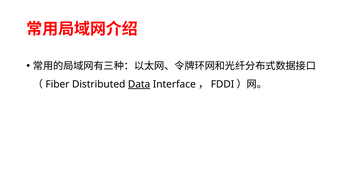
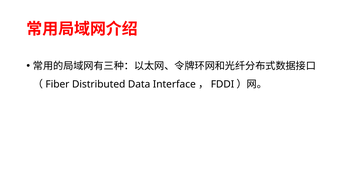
Data underline: present -> none
